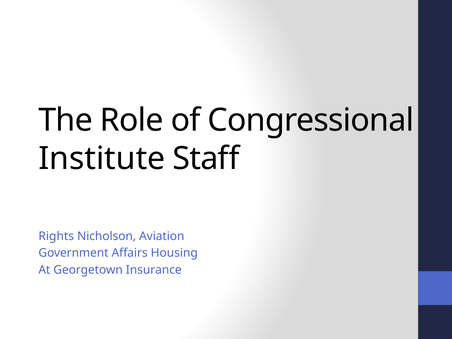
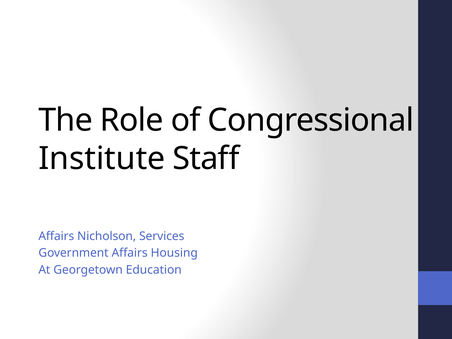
Rights at (56, 236): Rights -> Affairs
Aviation: Aviation -> Services
Insurance: Insurance -> Education
